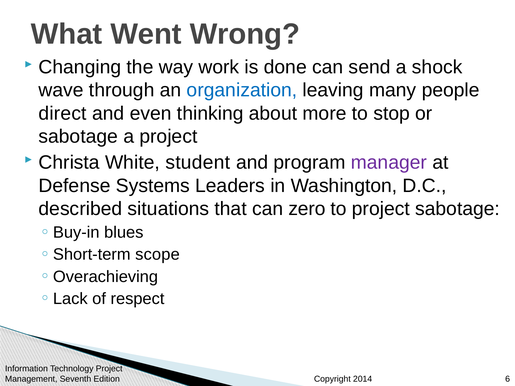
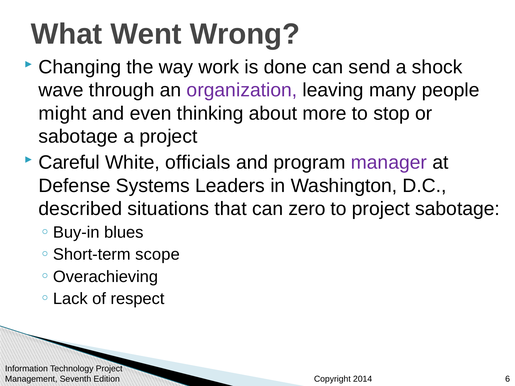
organization colour: blue -> purple
direct: direct -> might
Christa: Christa -> Careful
student: student -> officials
